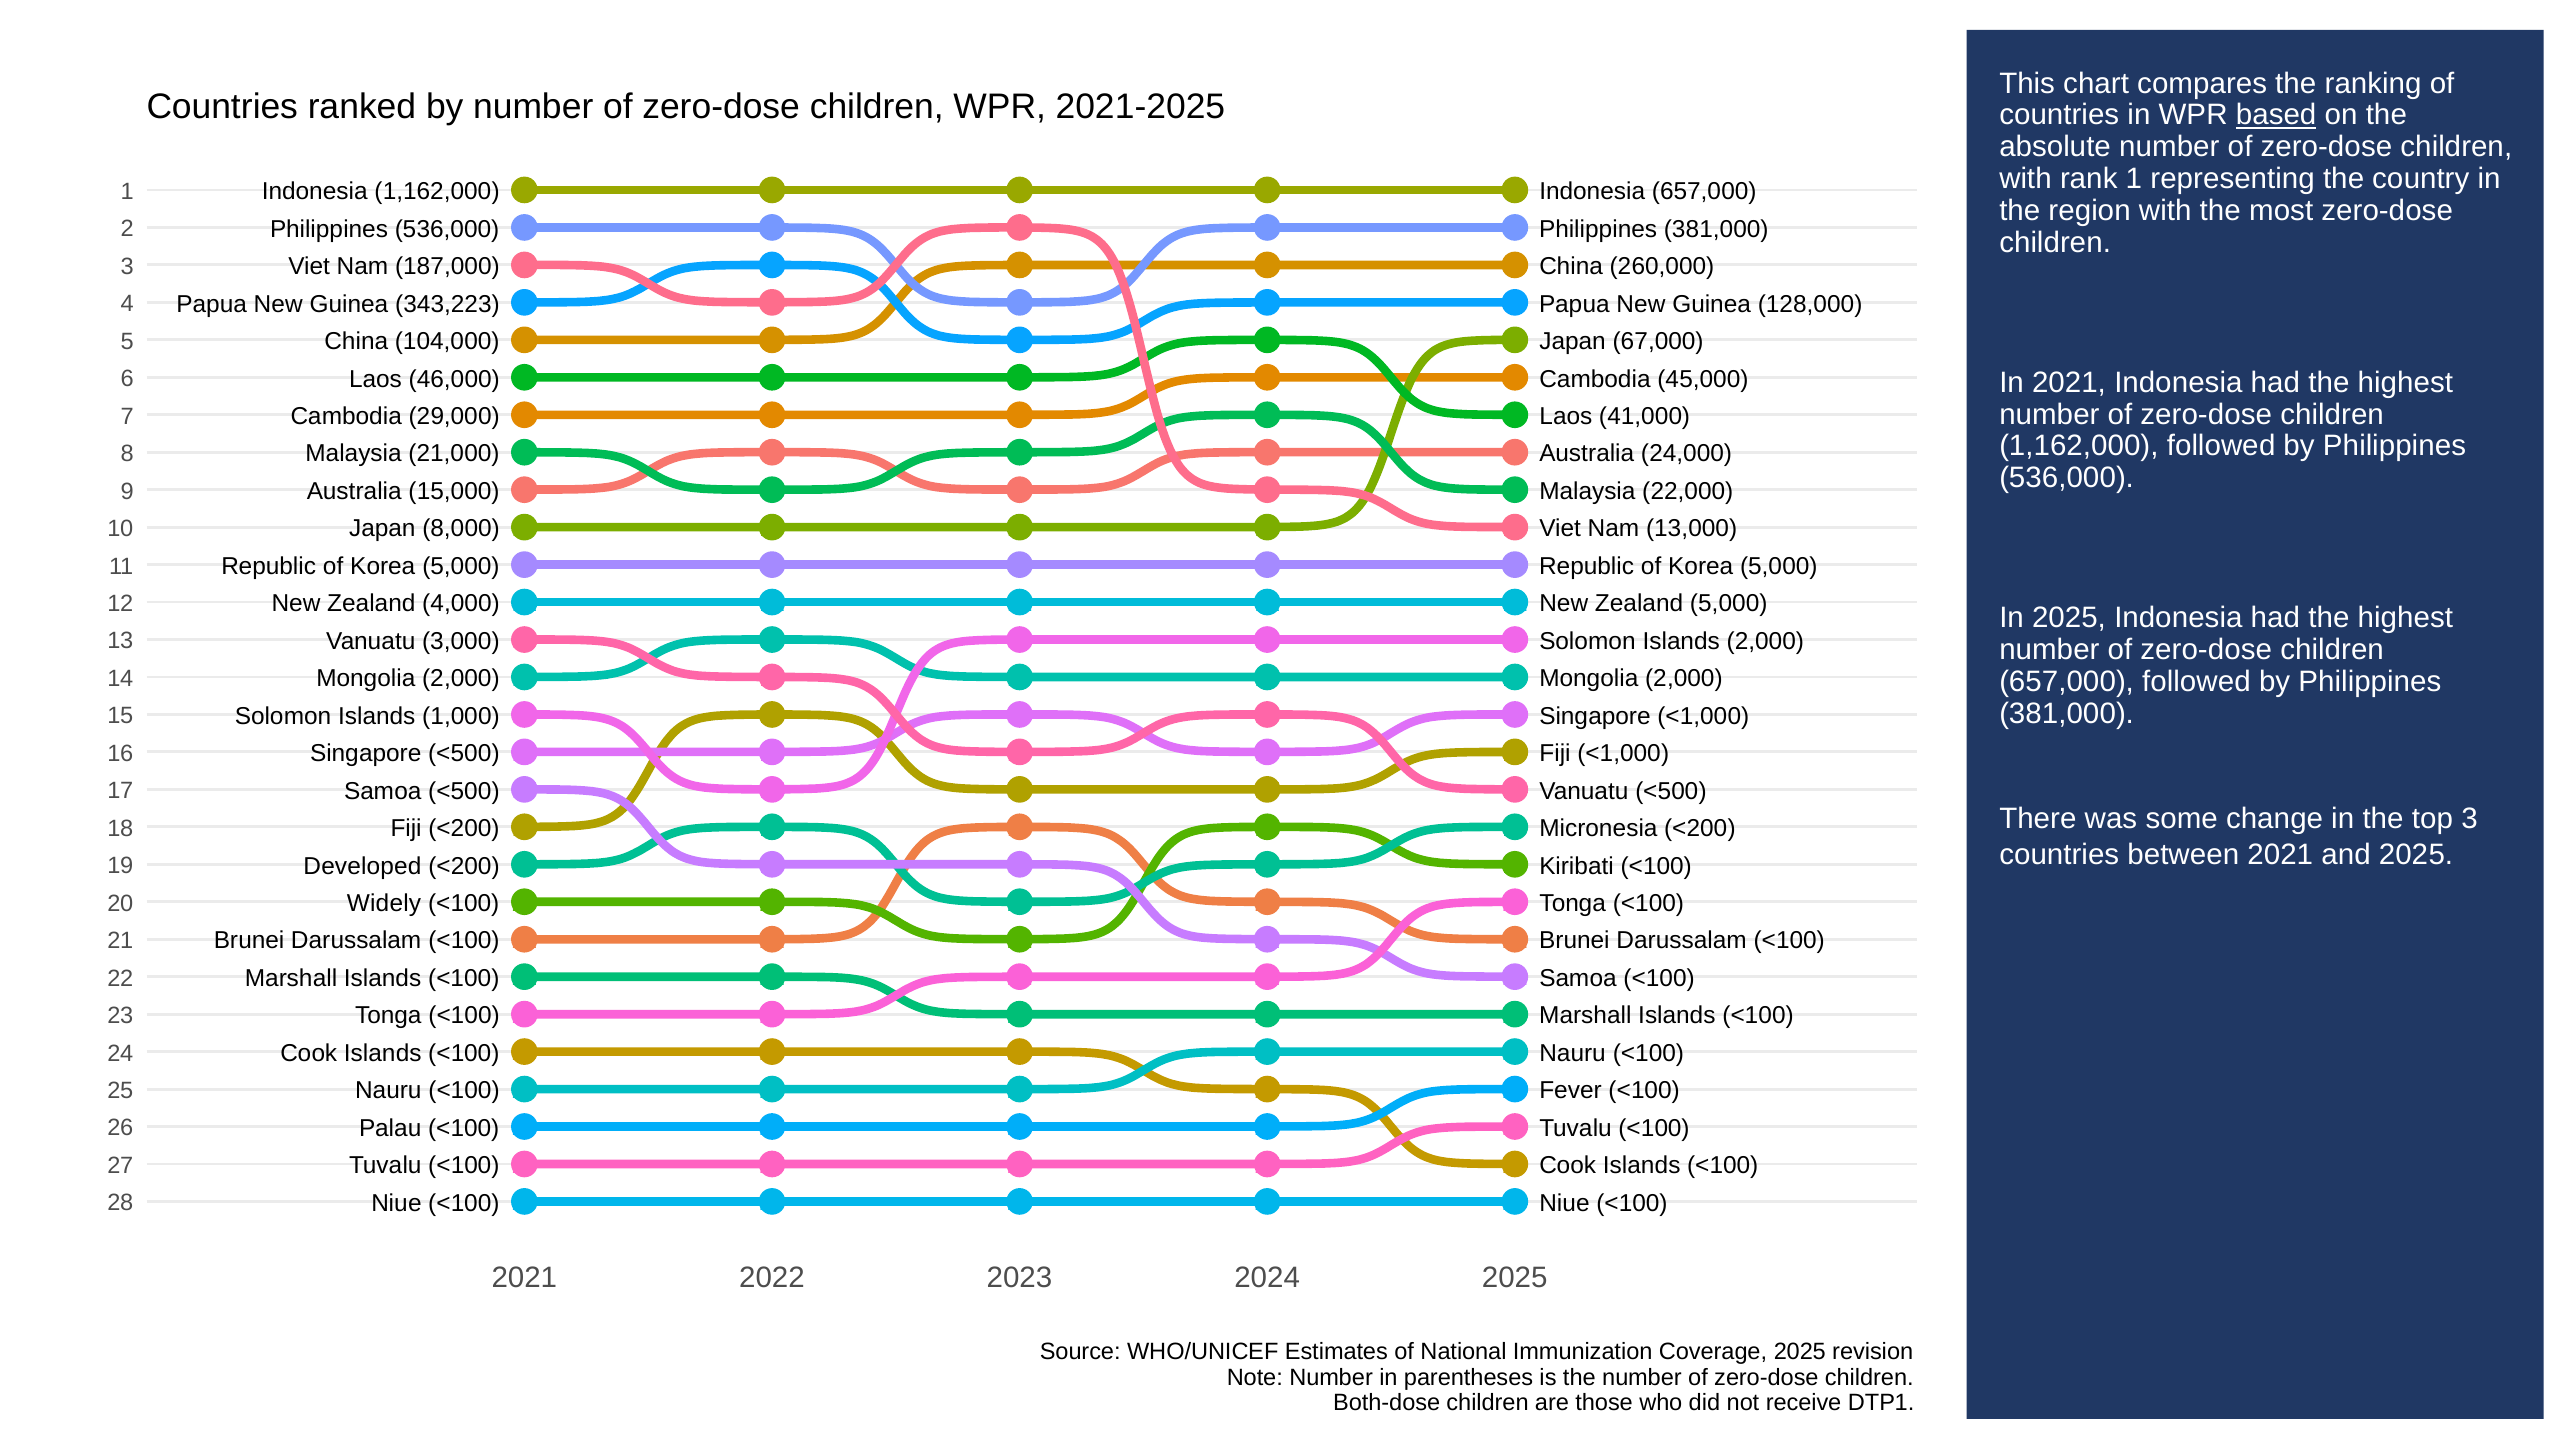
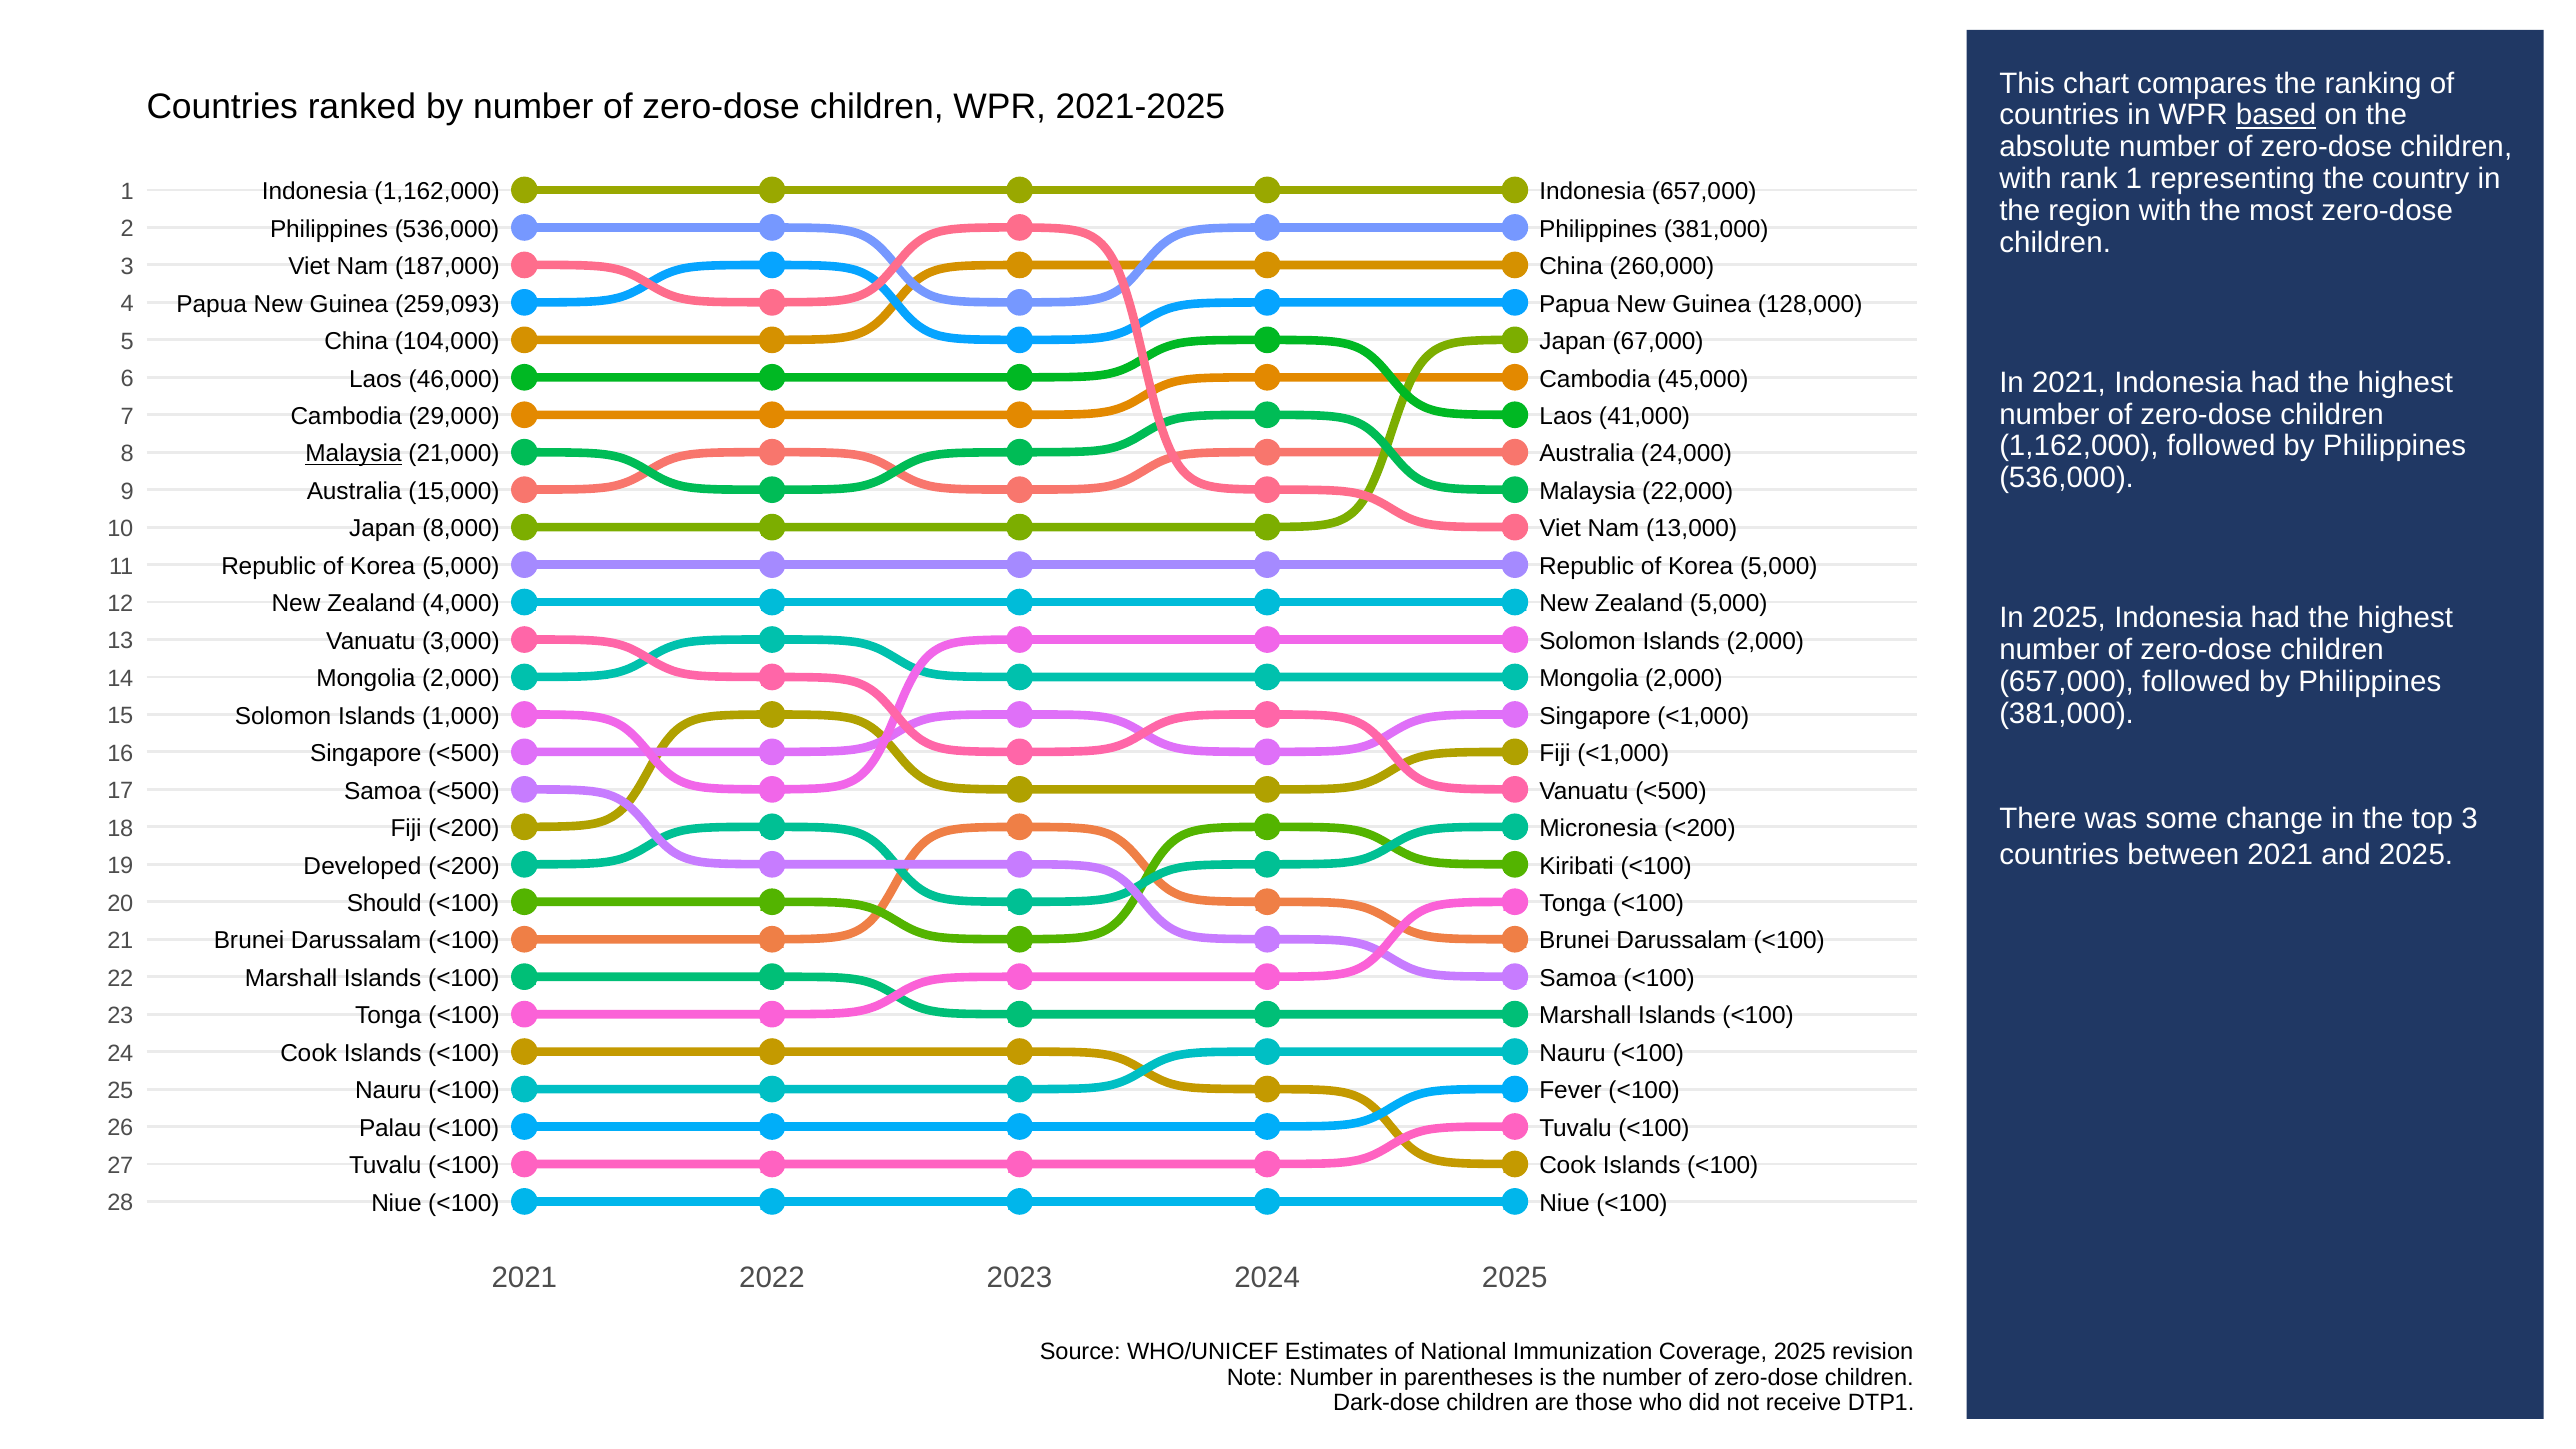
343,223: 343,223 -> 259,093
Malaysia at (354, 454) underline: none -> present
Widely: Widely -> Should
Both-dose: Both-dose -> Dark-dose
